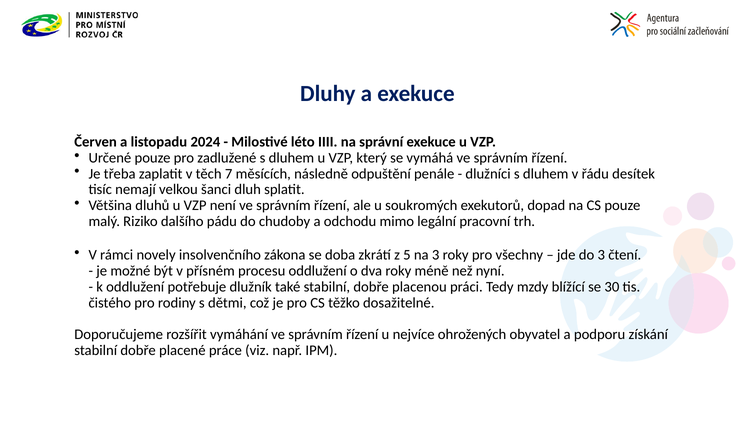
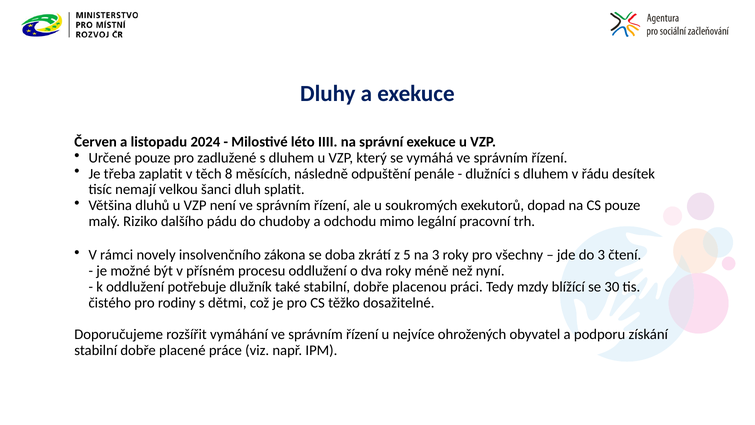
7: 7 -> 8
